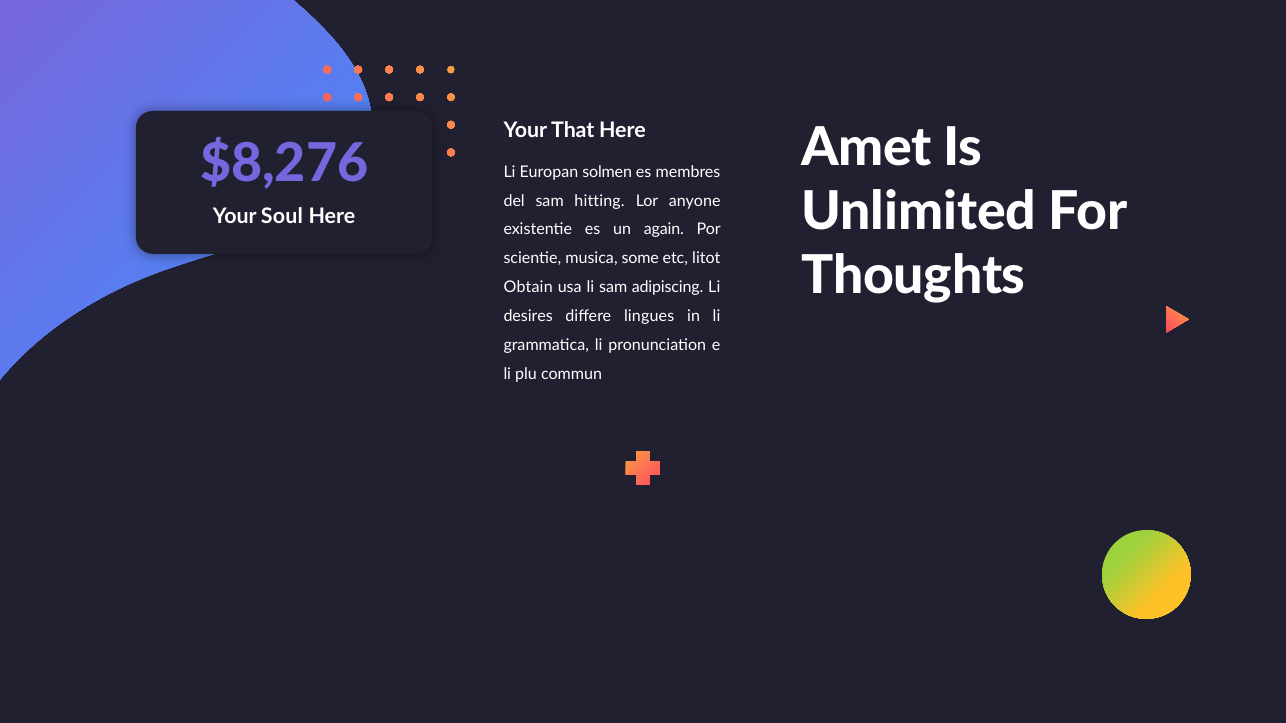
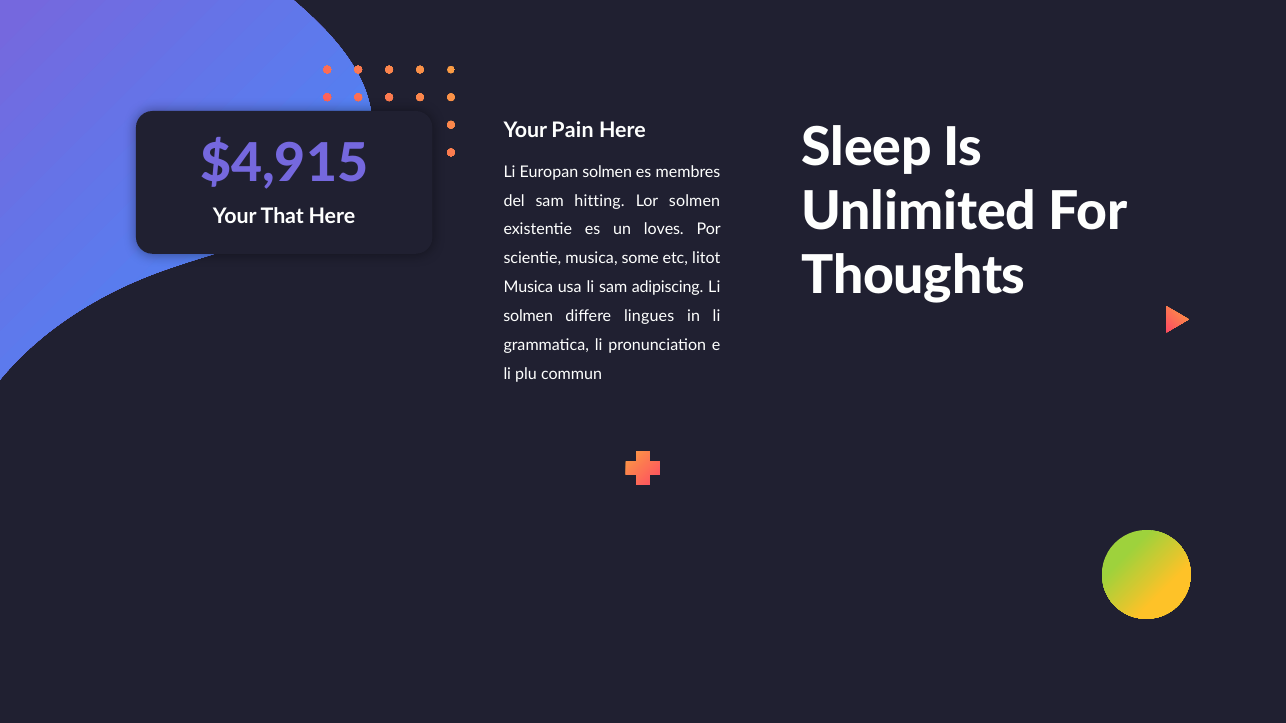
That: That -> Pain
Amet: Amet -> Sleep
$8,276: $8,276 -> $4,915
Lor anyone: anyone -> solmen
Soul: Soul -> That
again: again -> loves
Obtain at (528, 288): Obtain -> Musica
desires at (528, 317): desires -> solmen
